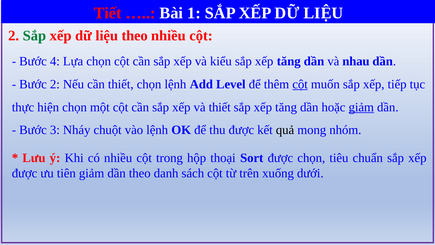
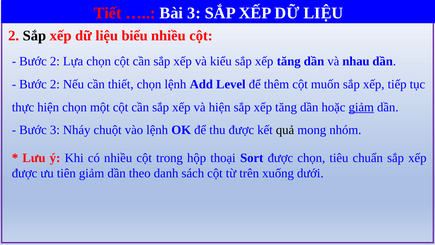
Bài 1: 1 -> 3
Sắp at (34, 36) colour: green -> black
liệu theo: theo -> biểu
4 at (55, 61): 4 -> 2
cột at (300, 84) underline: present -> none
và thiết: thiết -> hiện
